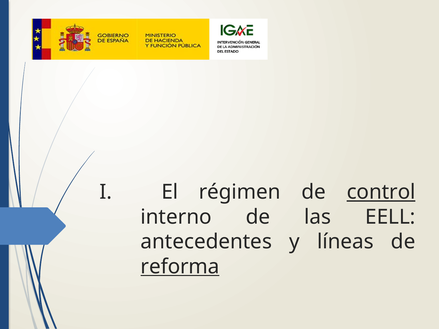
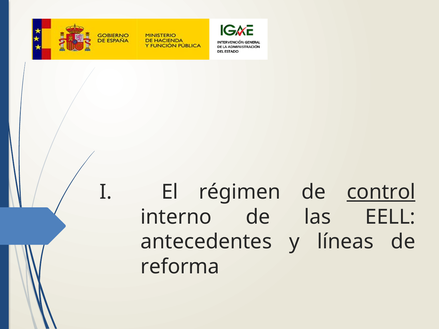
reforma underline: present -> none
